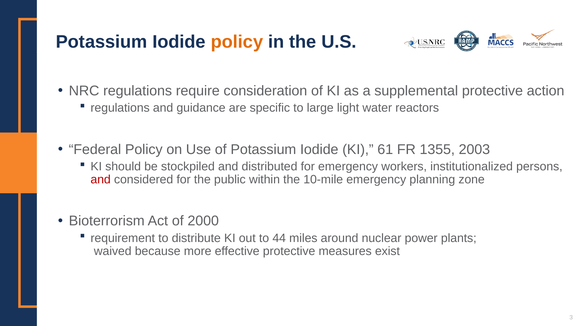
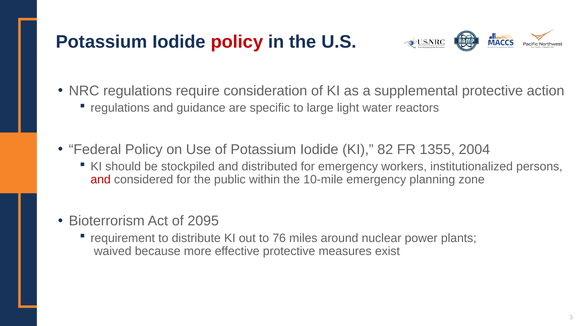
policy at (237, 42) colour: orange -> red
61: 61 -> 82
2003: 2003 -> 2004
2000: 2000 -> 2095
44: 44 -> 76
